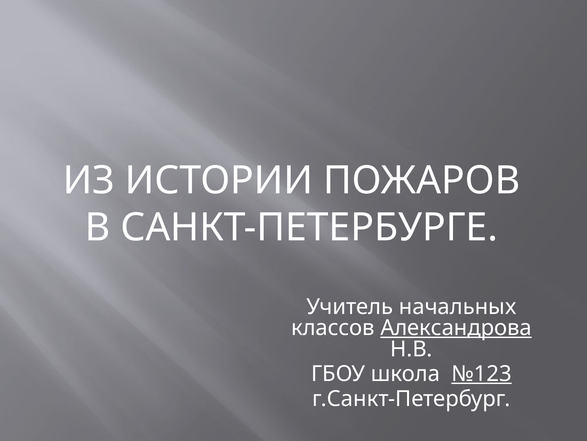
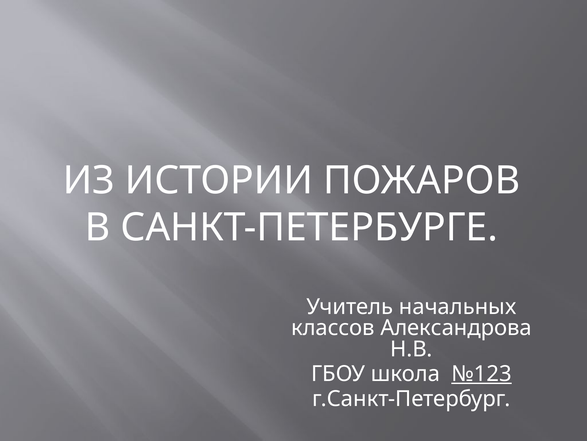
Александрова underline: present -> none
